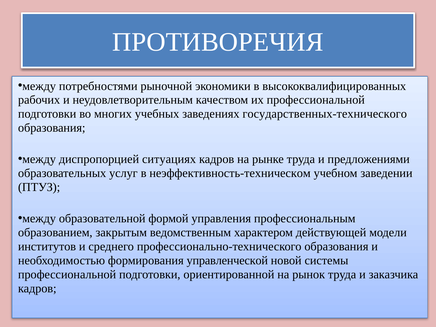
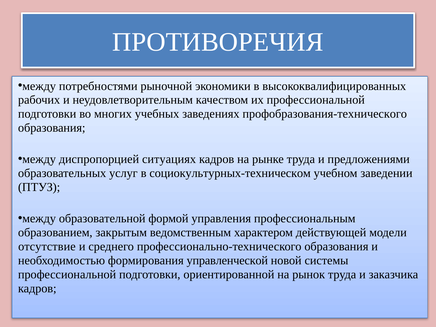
государственных-технического: государственных-технического -> профобразования-технического
неэффективность-техническом: неэффективность-техническом -> социокультурных-техническом
институтов: институтов -> отсутствие
